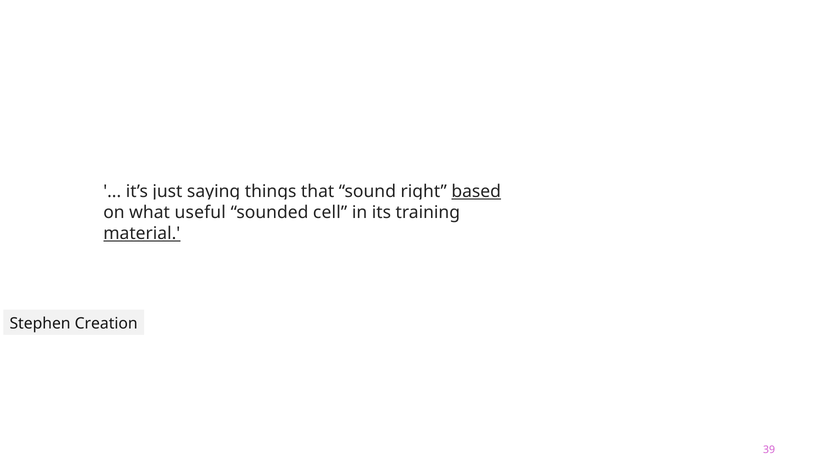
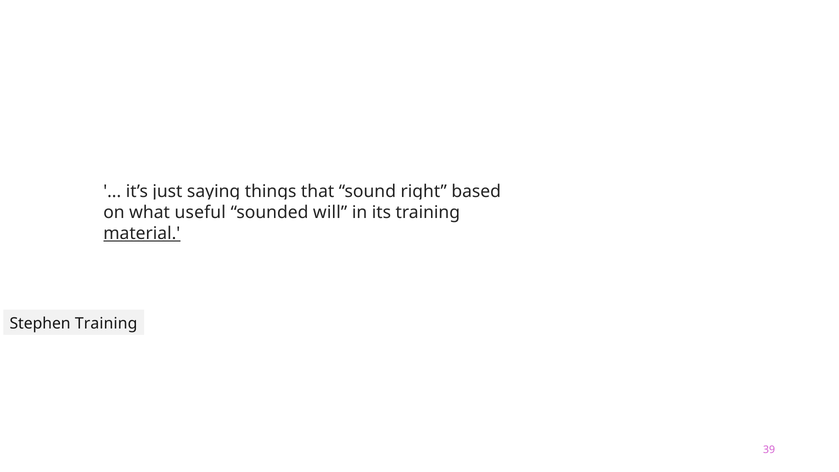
based underline: present -> none
cell: cell -> will
Stephen Creation: Creation -> Training
